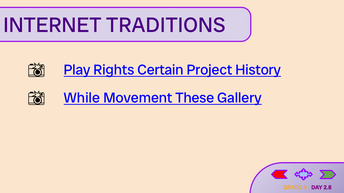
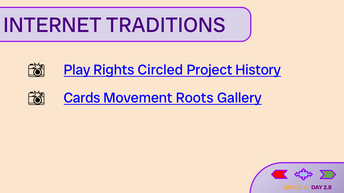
Certain: Certain -> Circled
While: While -> Cards
These: These -> Roots
